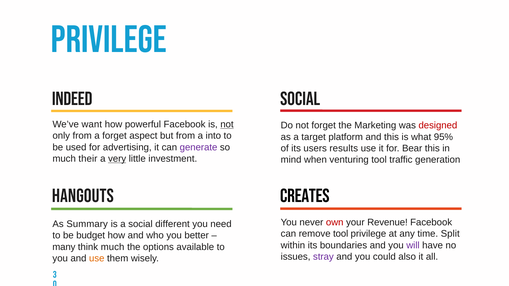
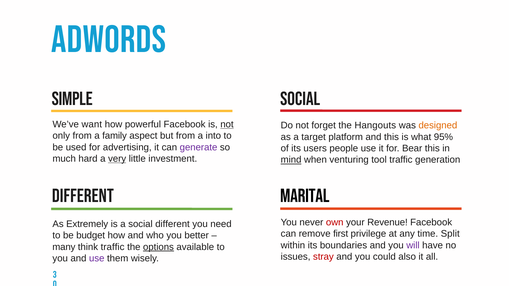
privilege at (109, 40): privilege -> adwords
indeed: indeed -> simple
Marketing: Marketing -> Hangouts
designed colour: red -> orange
a forget: forget -> family
results: results -> people
their: their -> hard
mind underline: none -> present
hangouts at (83, 196): hangouts -> different
creates: creates -> marital
Summary: Summary -> Extremely
remove tool: tool -> first
think much: much -> traffic
options underline: none -> present
stray colour: purple -> red
use at (97, 259) colour: orange -> purple
